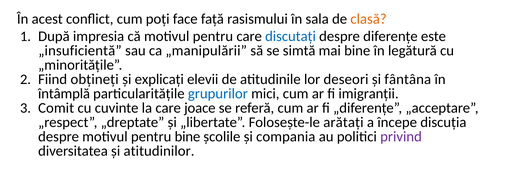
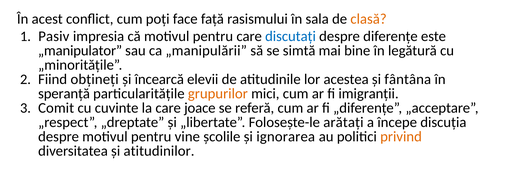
După: După -> Pasiv
„insuficientă: „insuficientă -> „manipulator
explicați: explicați -> încearcă
deseori: deseori -> acestea
întâmplă: întâmplă -> speranță
grupurilor colour: blue -> orange
pentru bine: bine -> vine
compania: compania -> ignorarea
privind colour: purple -> orange
